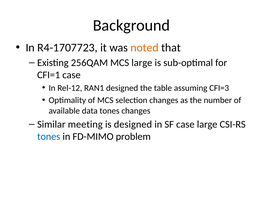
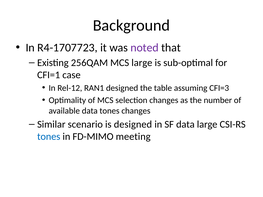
noted colour: orange -> purple
meeting: meeting -> scenario
SF case: case -> data
problem: problem -> meeting
